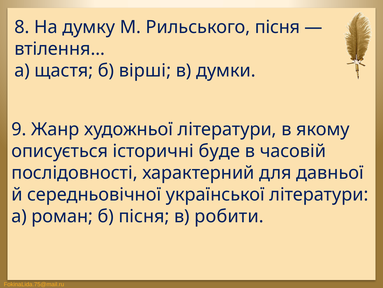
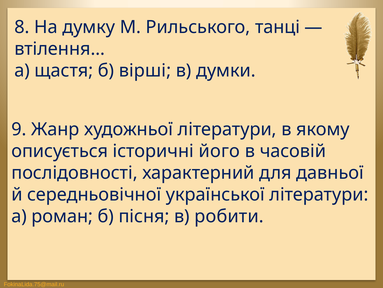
Рильського пісня: пісня -> танці
буде: буде -> його
